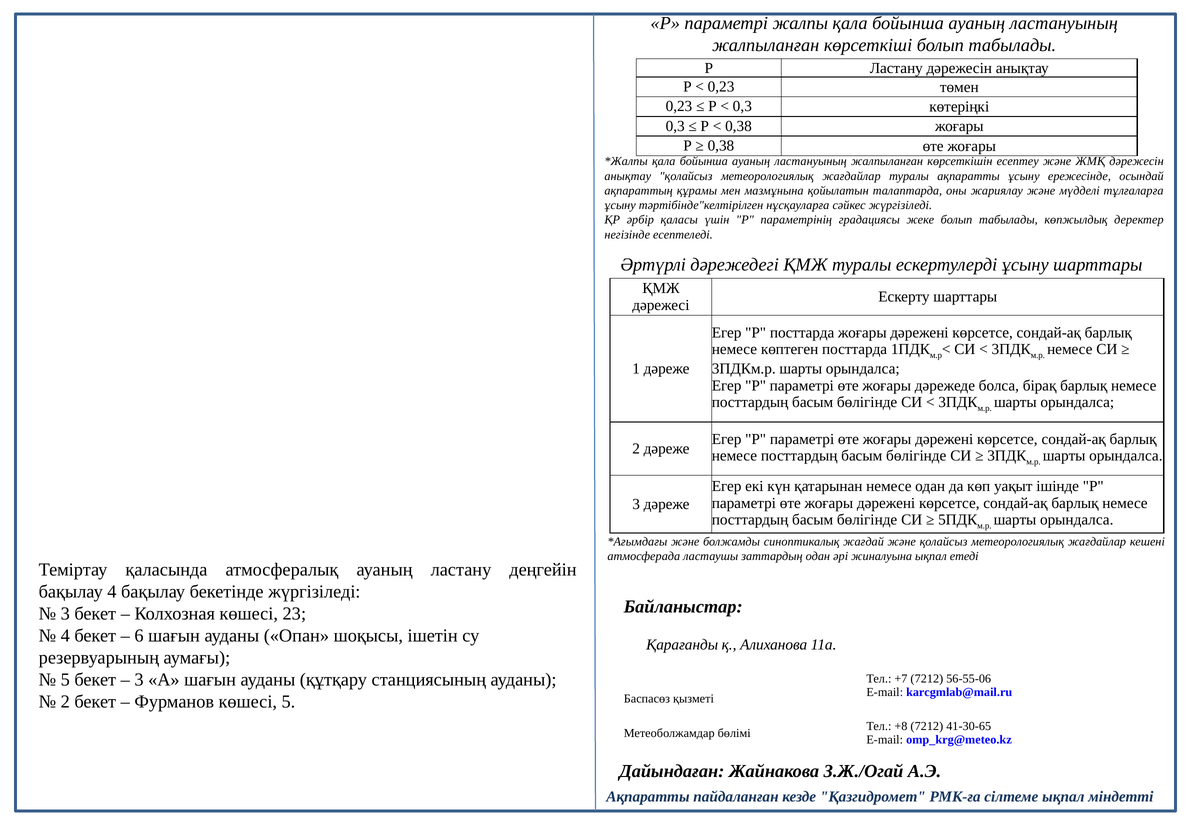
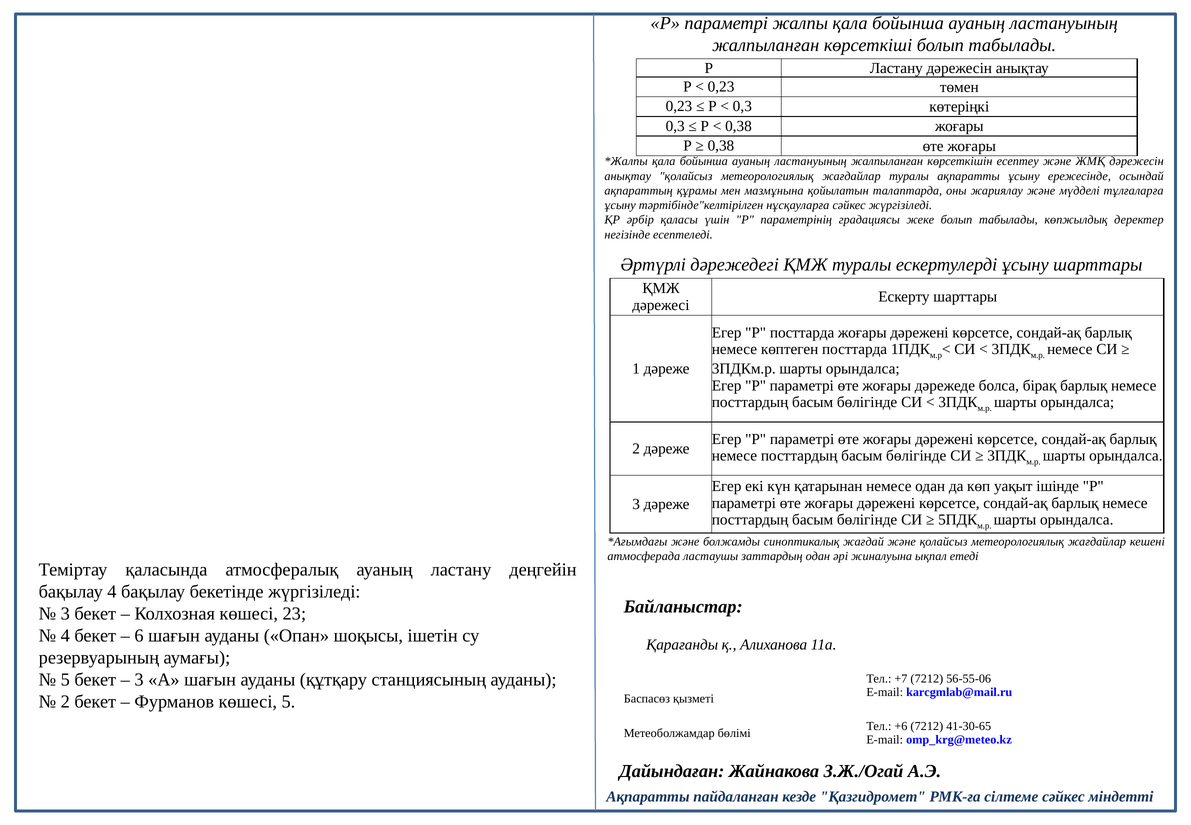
+8: +8 -> +6
сілтеме ықпал: ықпал -> сәйкес
